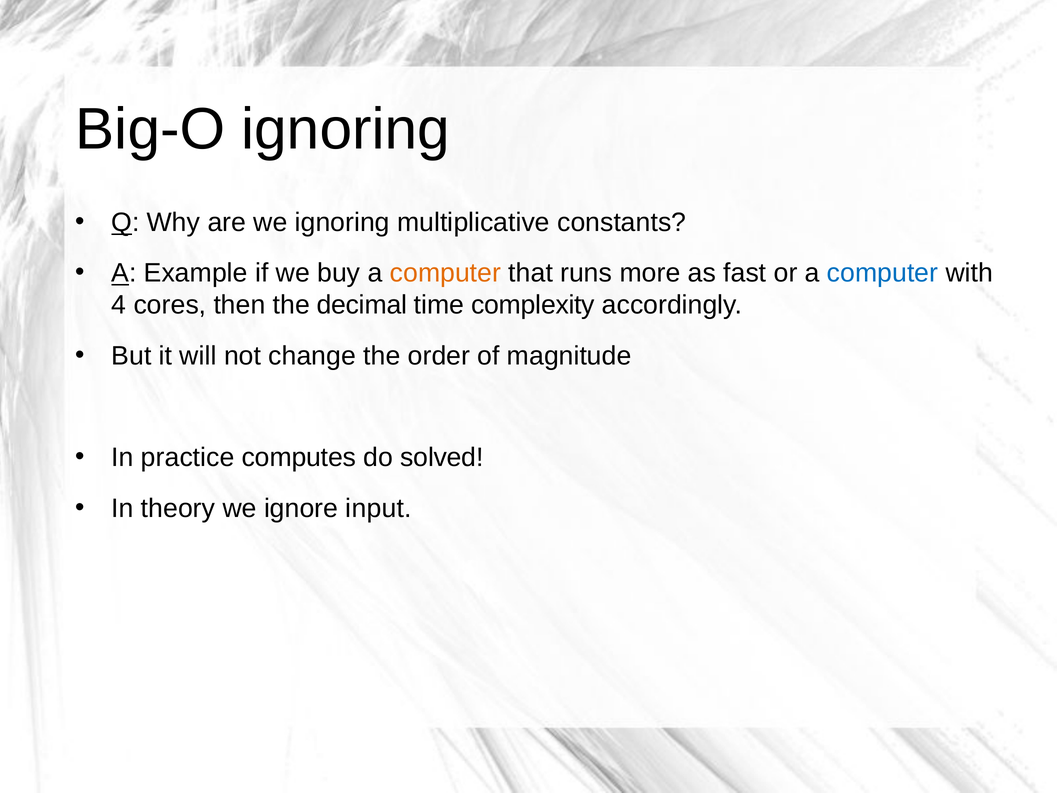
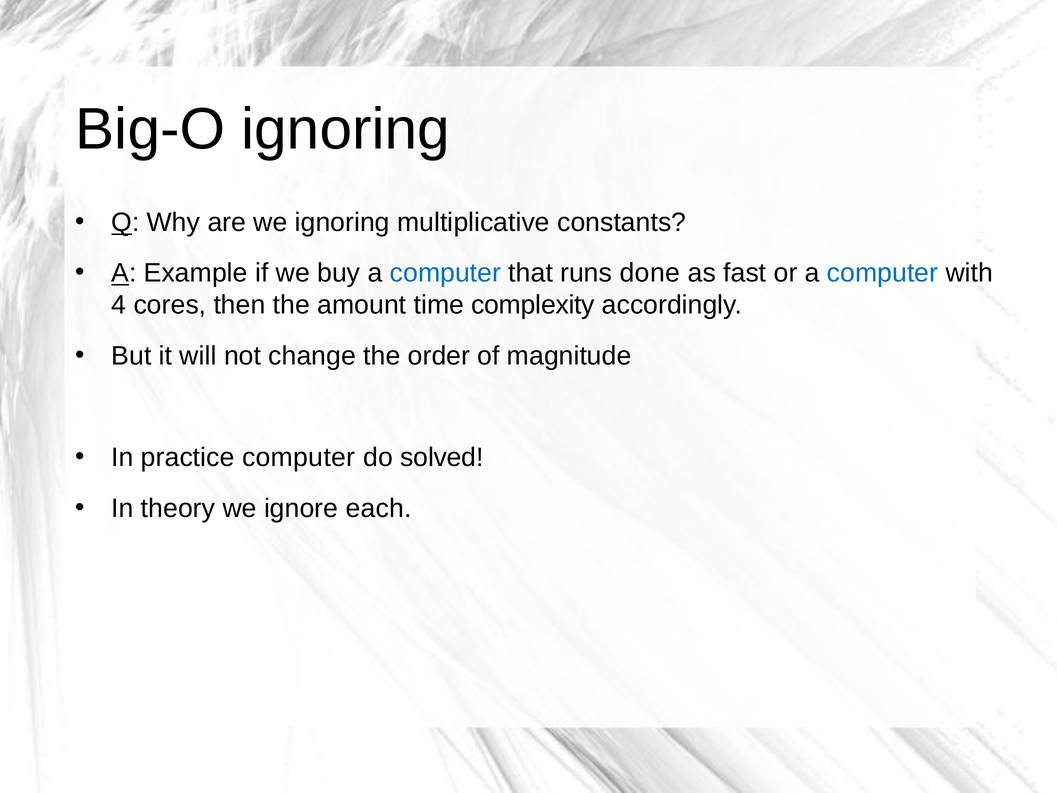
computer at (445, 273) colour: orange -> blue
more: more -> done
decimal: decimal -> amount
practice computes: computes -> computer
input: input -> each
